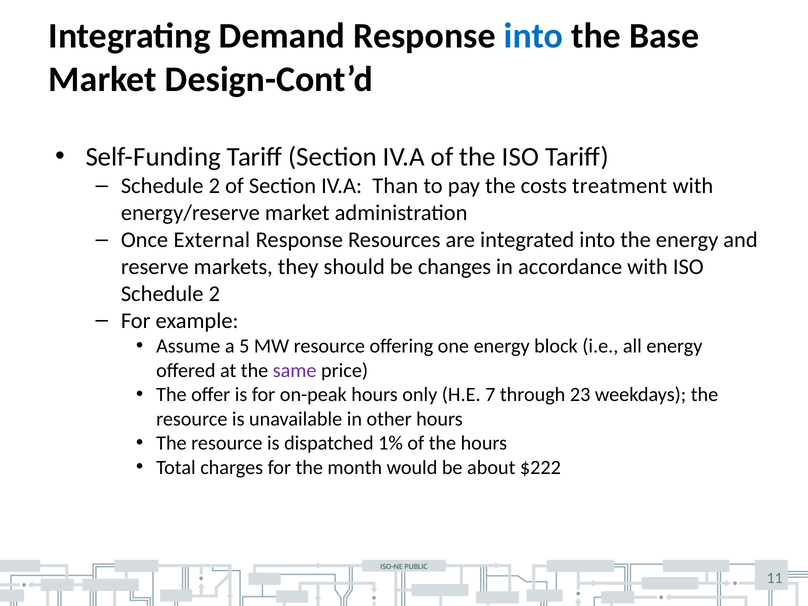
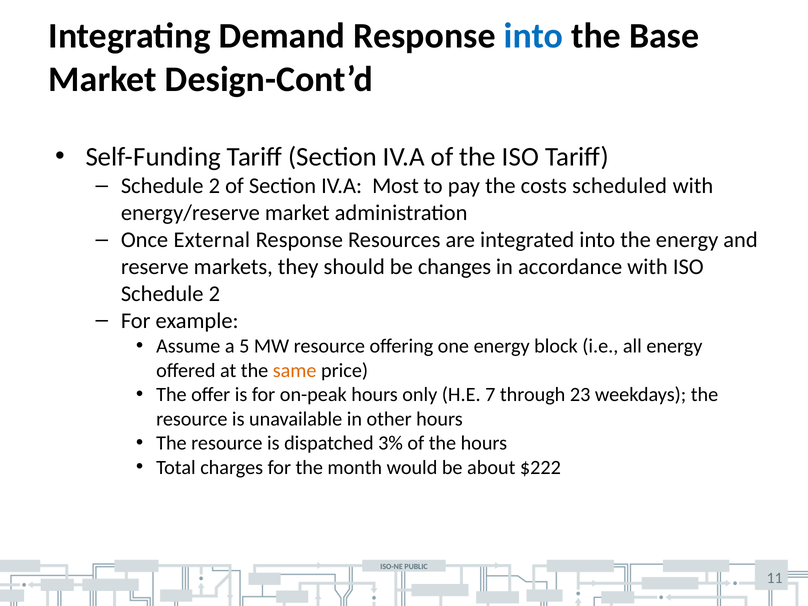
Than: Than -> Most
treatment: treatment -> scheduled
same colour: purple -> orange
1%: 1% -> 3%
